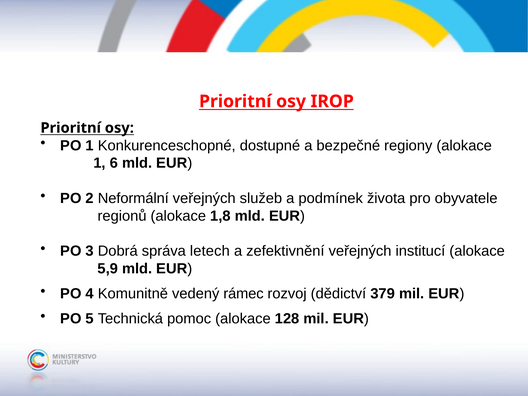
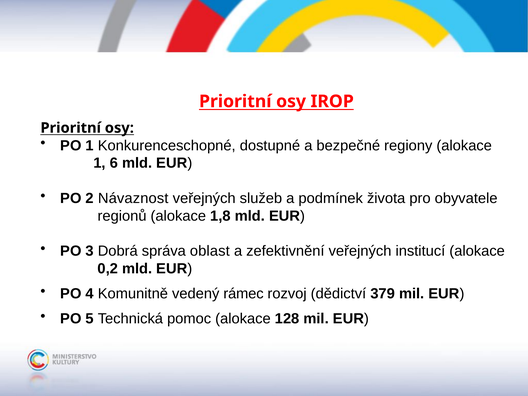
Neformální: Neformální -> Návaznost
letech: letech -> oblast
5,9: 5,9 -> 0,2
